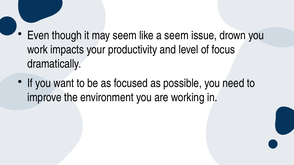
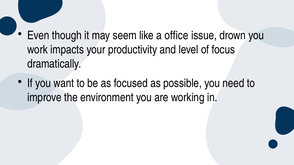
a seem: seem -> office
